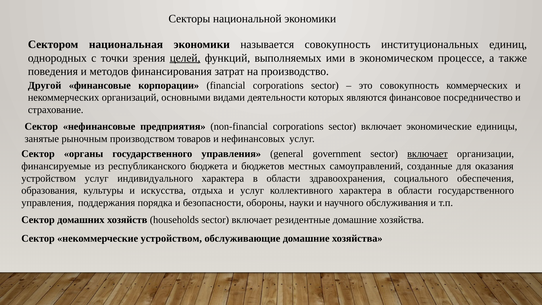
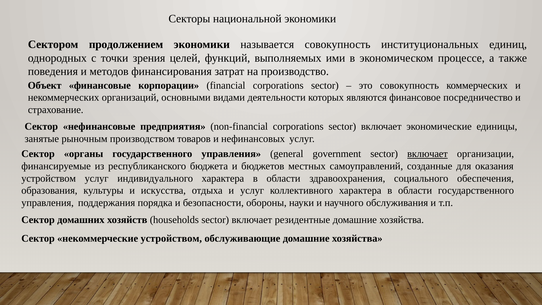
национальная: национальная -> продолжением
целей underline: present -> none
Другой: Другой -> Объект
